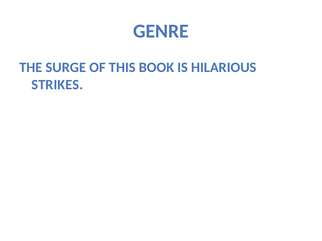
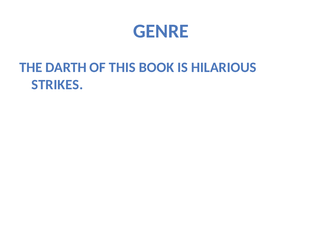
SURGE: SURGE -> DARTH
